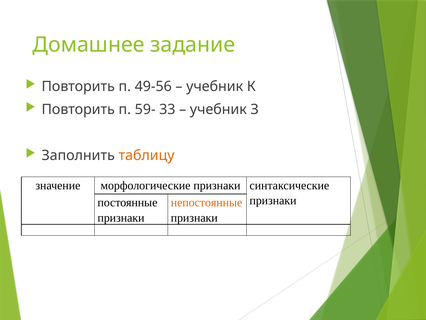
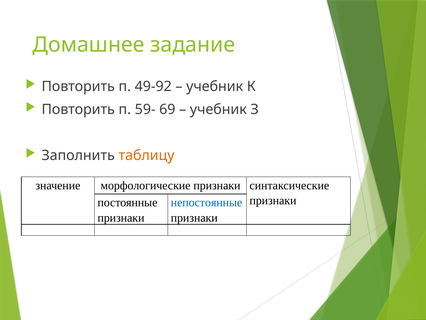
49-56: 49-56 -> 49-92
33: 33 -> 69
непостоянные colour: orange -> blue
